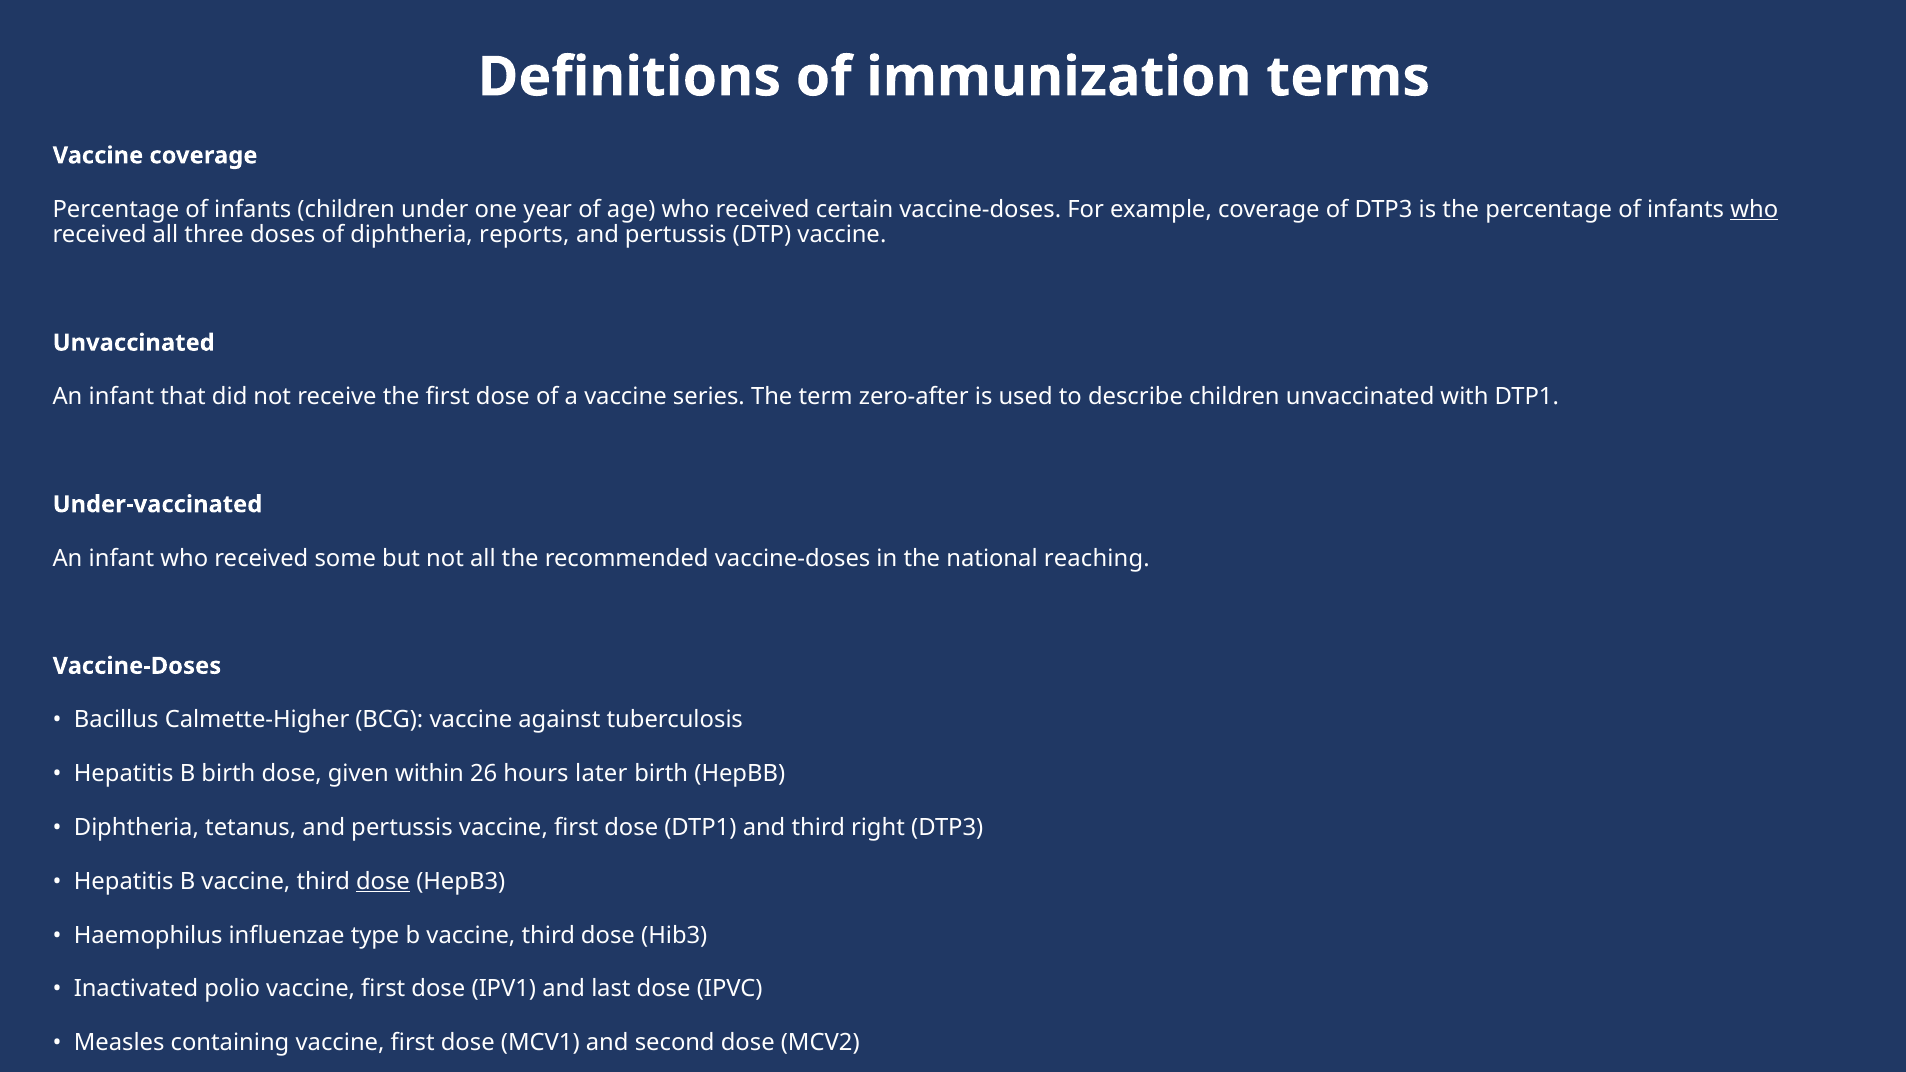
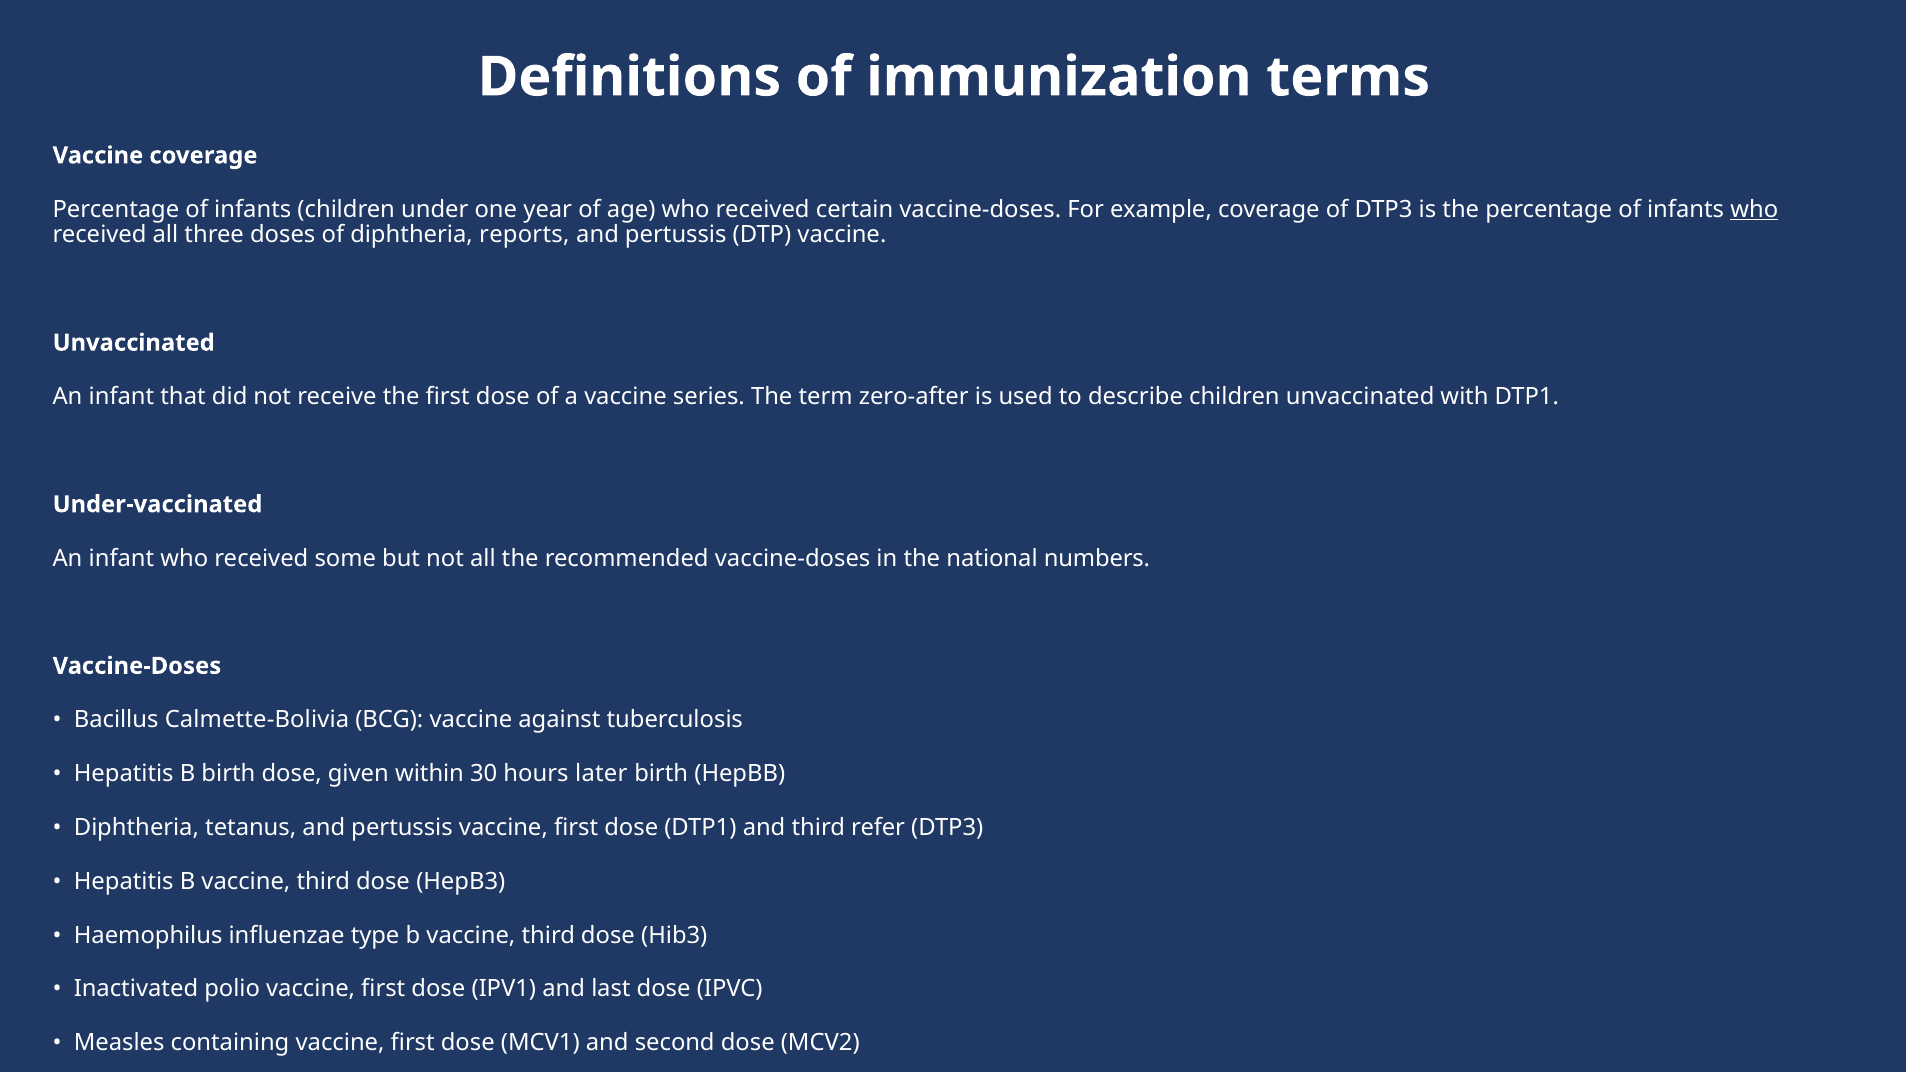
reaching: reaching -> numbers
Calmette-Higher: Calmette-Higher -> Calmette-Bolivia
26: 26 -> 30
right: right -> refer
dose at (383, 881) underline: present -> none
